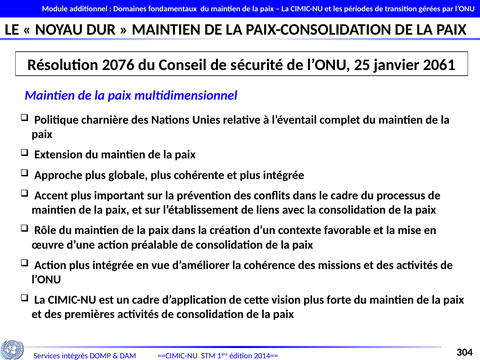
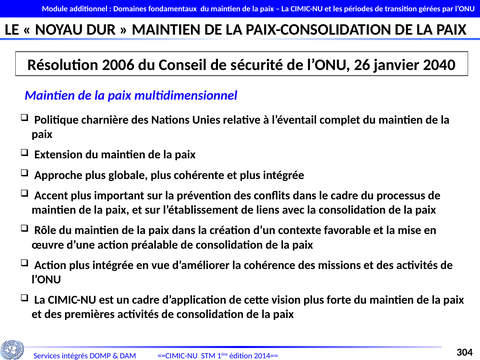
2076: 2076 -> 2006
25: 25 -> 26
2061: 2061 -> 2040
